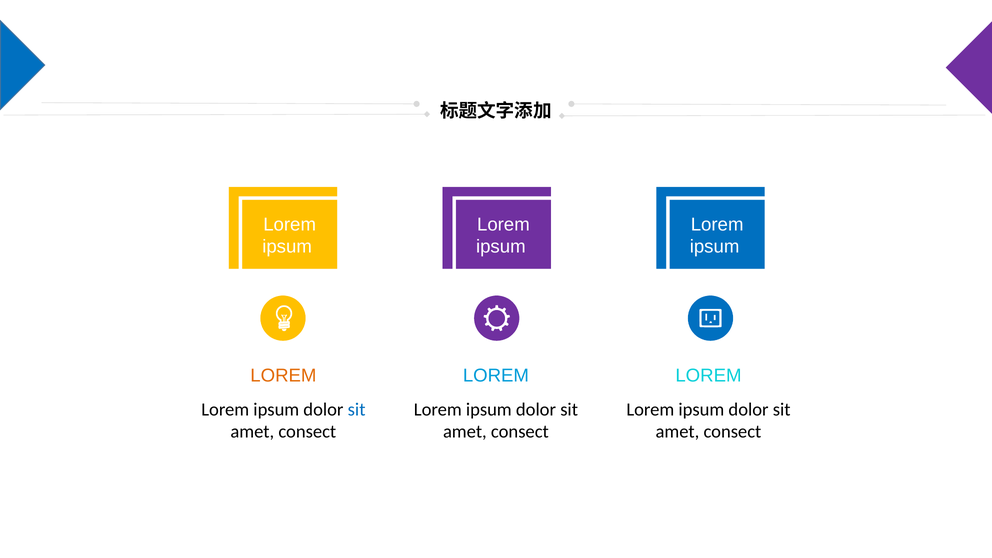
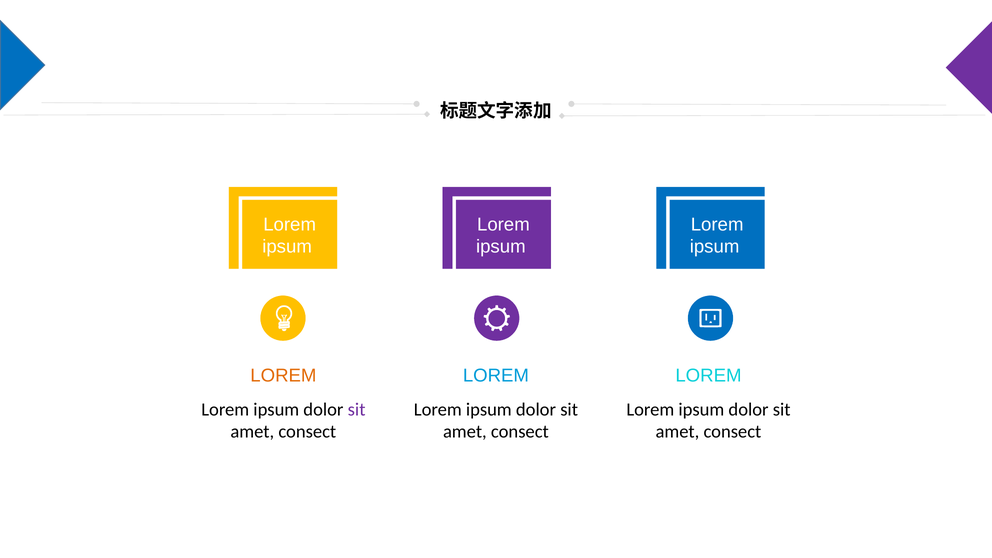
sit at (357, 410) colour: blue -> purple
